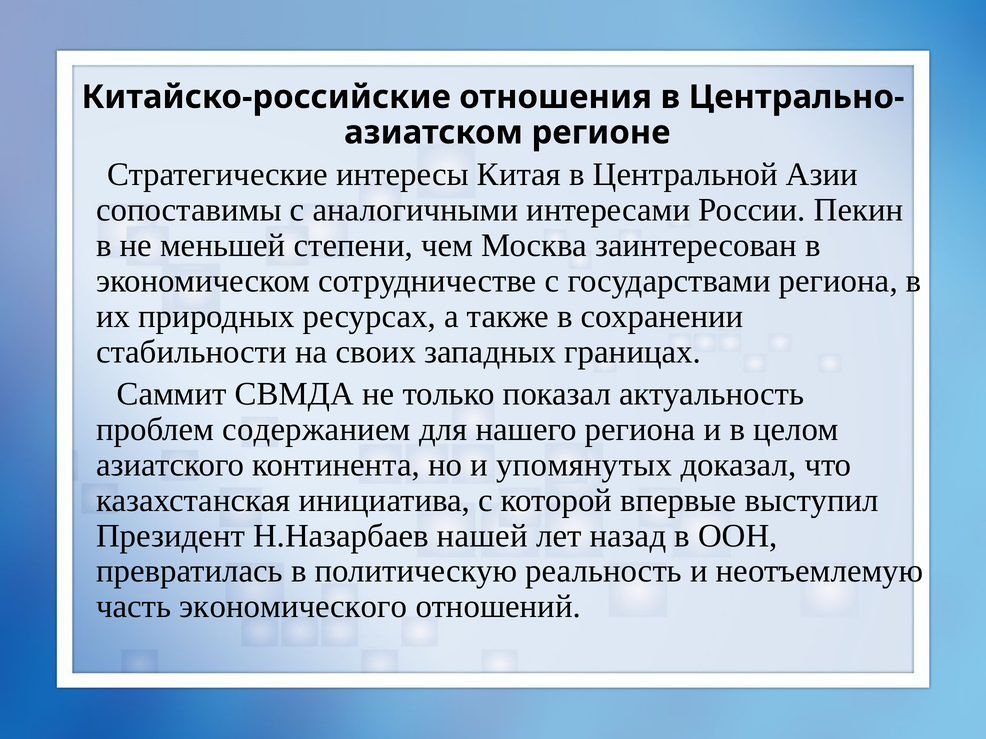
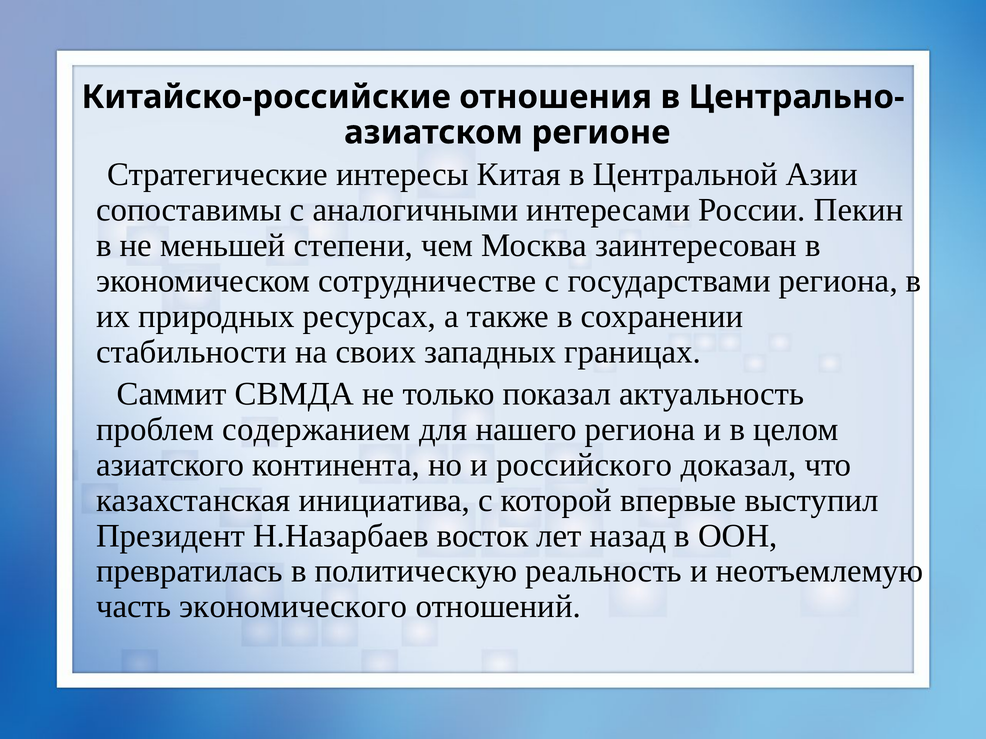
упомянутых: упомянутых -> российского
нашей: нашей -> восток
